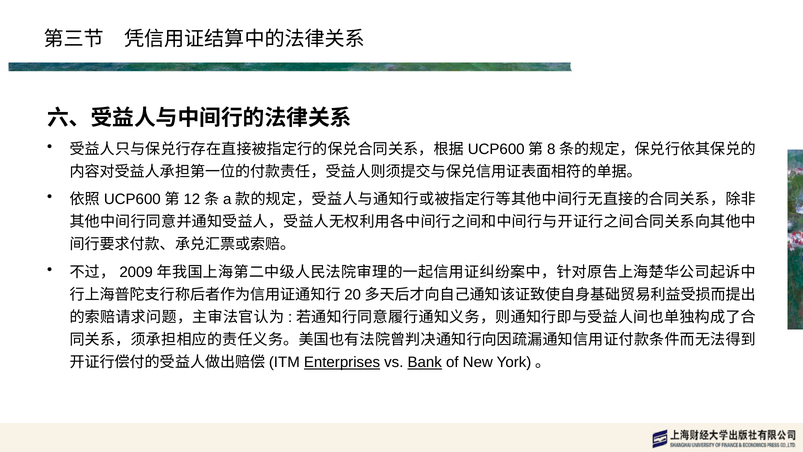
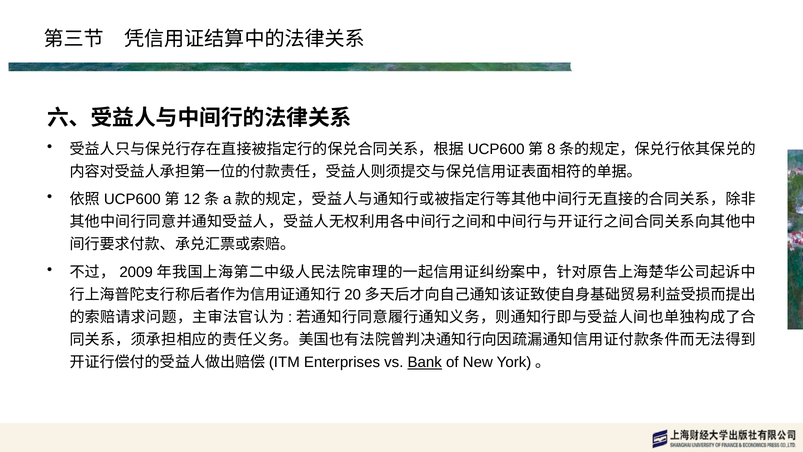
Enterprises underline: present -> none
